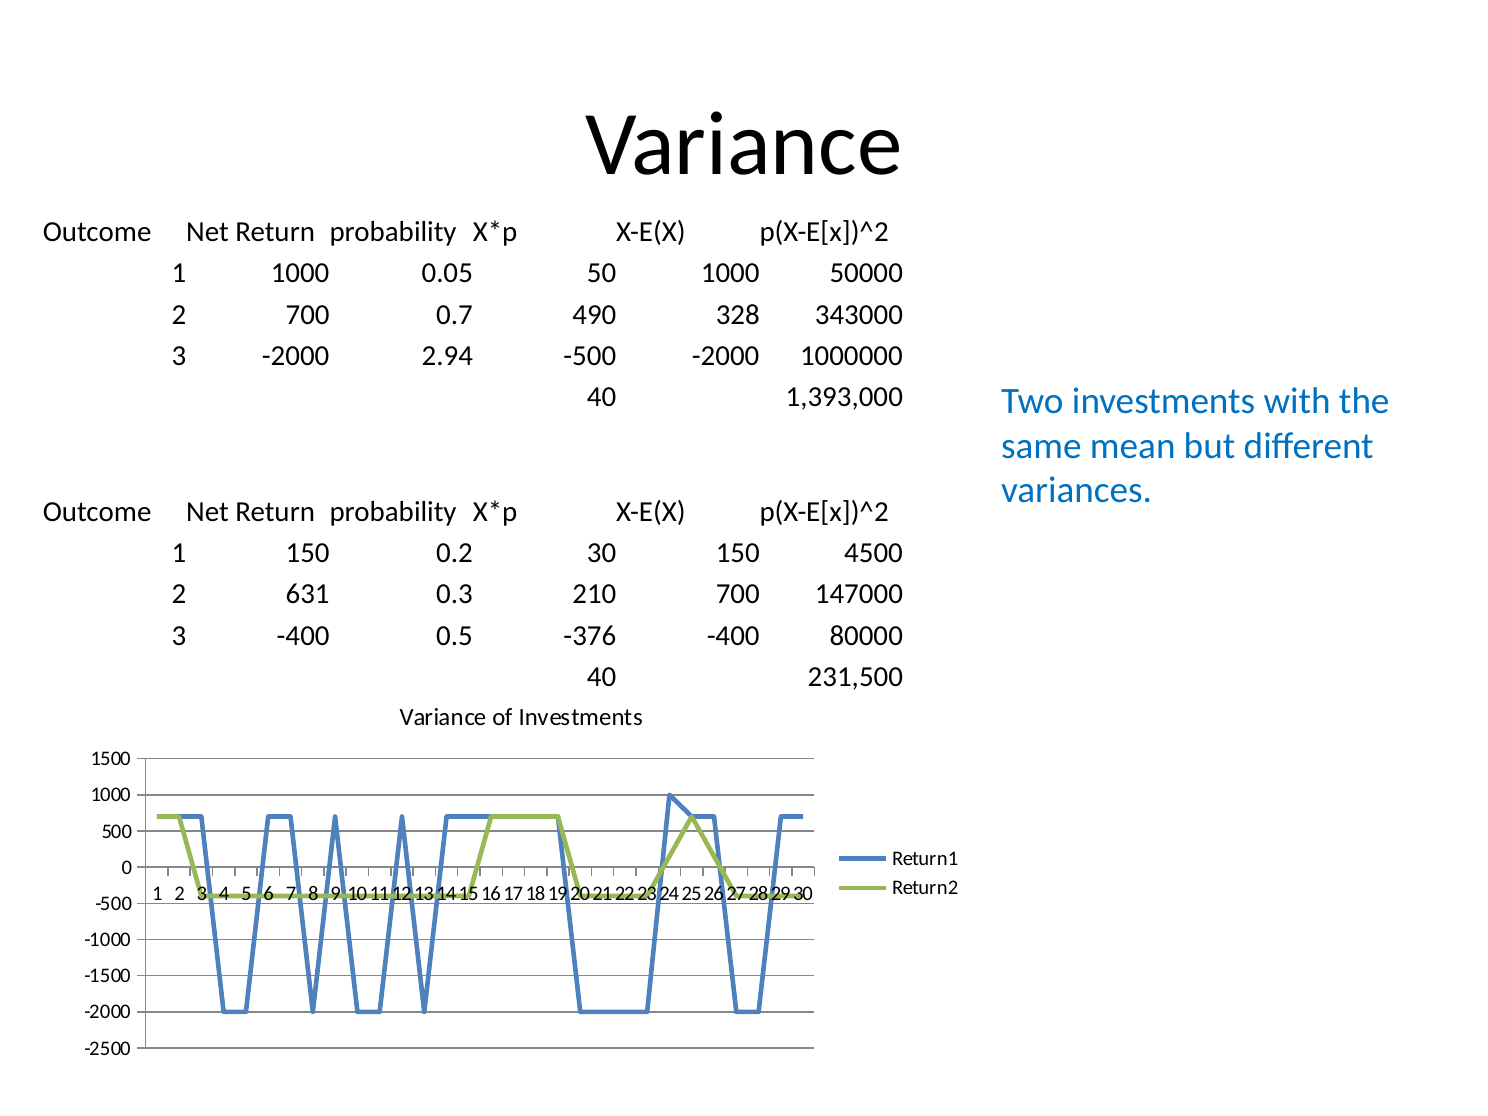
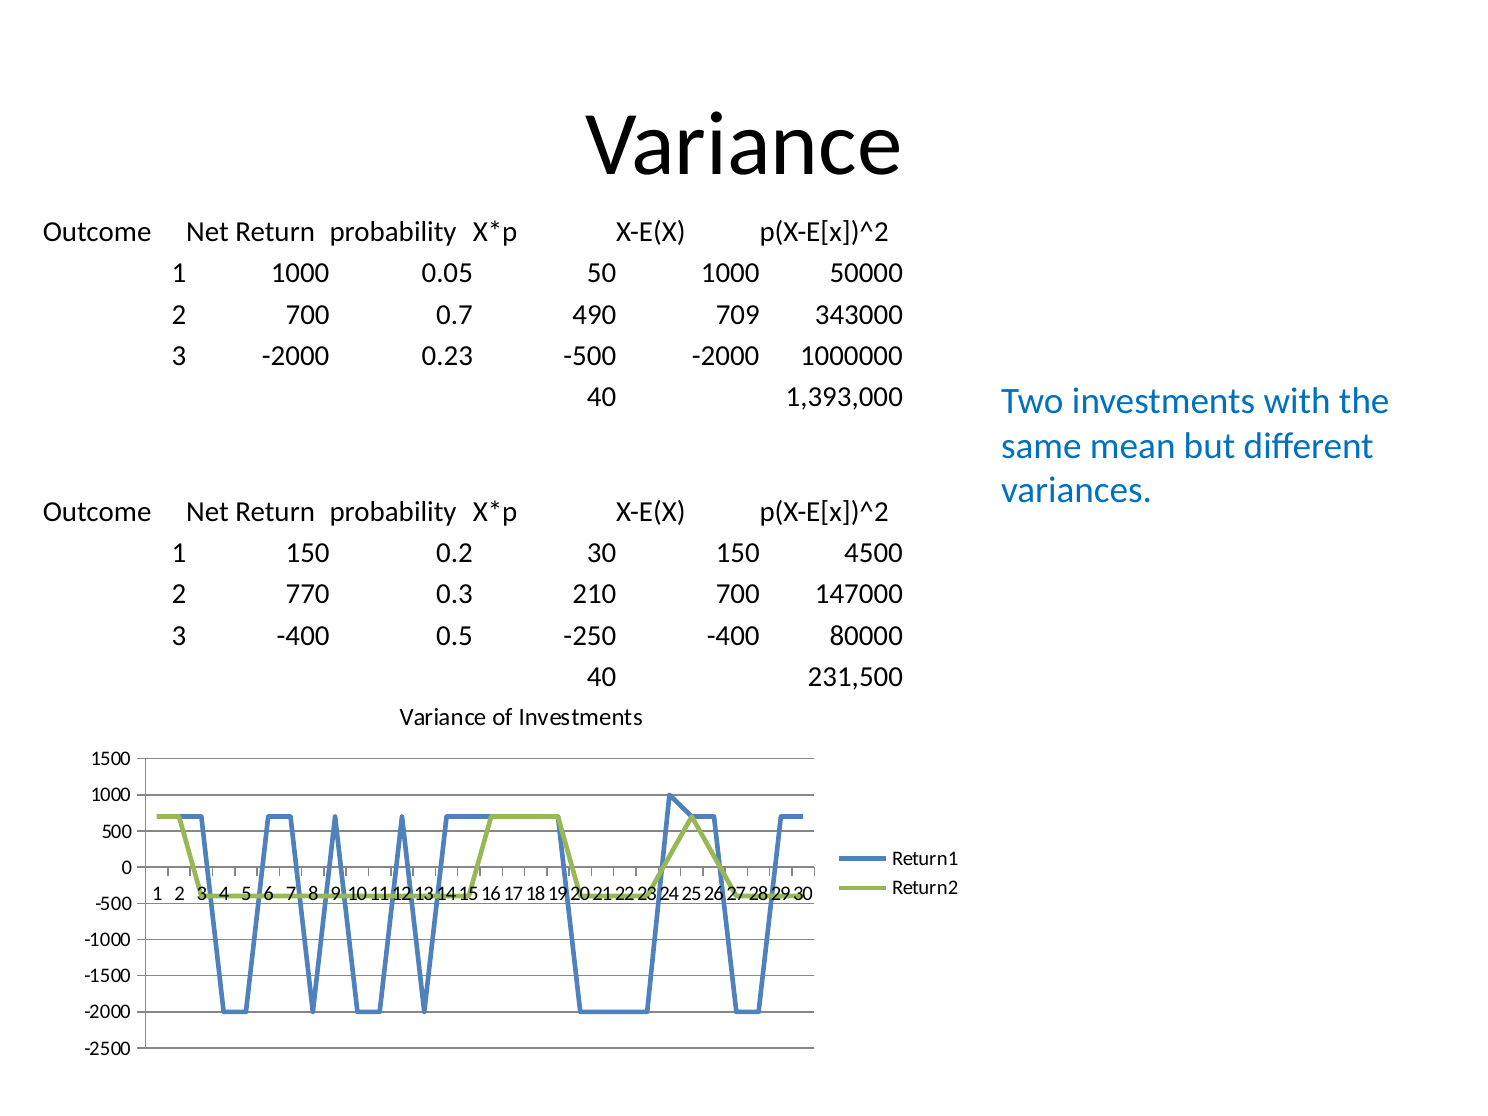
328: 328 -> 709
2.94: 2.94 -> 0.23
631: 631 -> 770
-376: -376 -> -250
